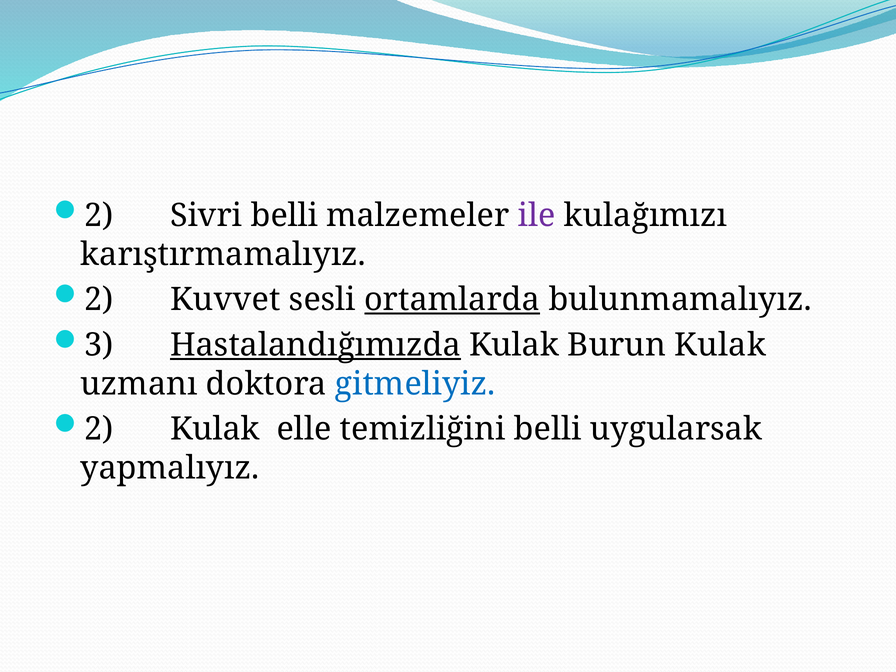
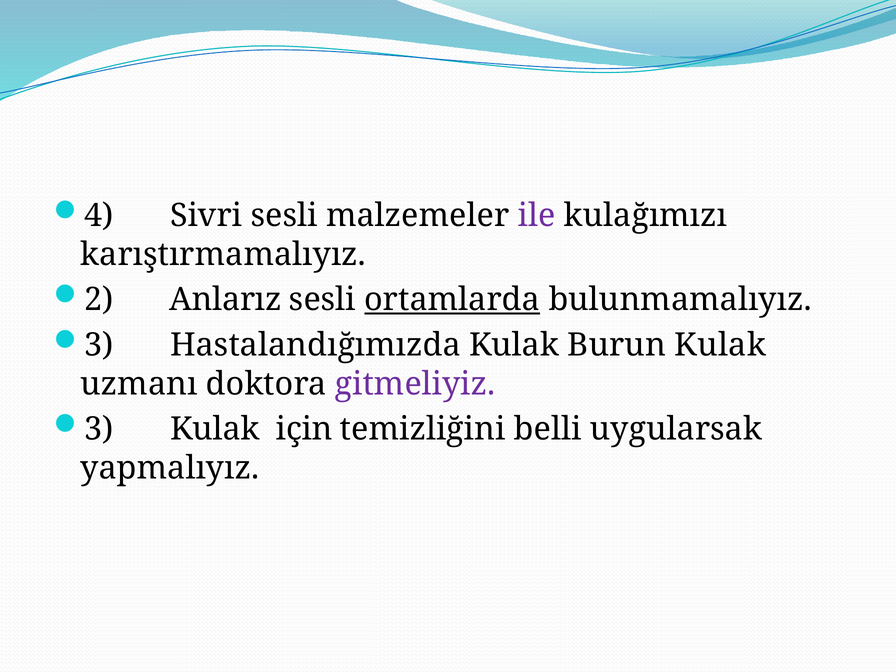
2 at (99, 216): 2 -> 4
Sivri belli: belli -> sesli
Kuvvet: Kuvvet -> Anlarız
Hastalandığımızda underline: present -> none
gitmeliyiz colour: blue -> purple
2 at (99, 429): 2 -> 3
elle: elle -> için
